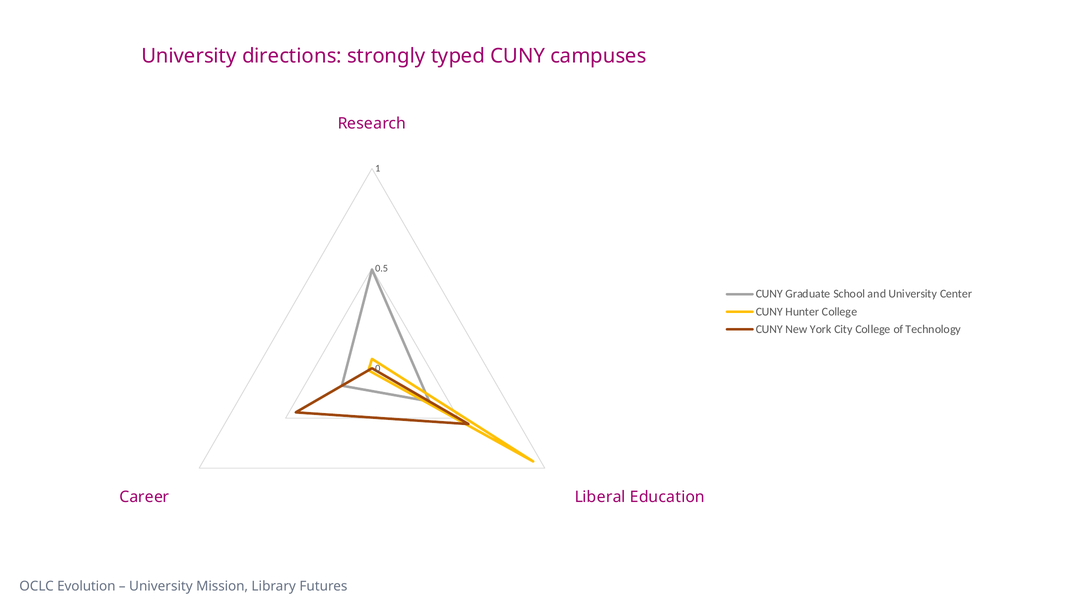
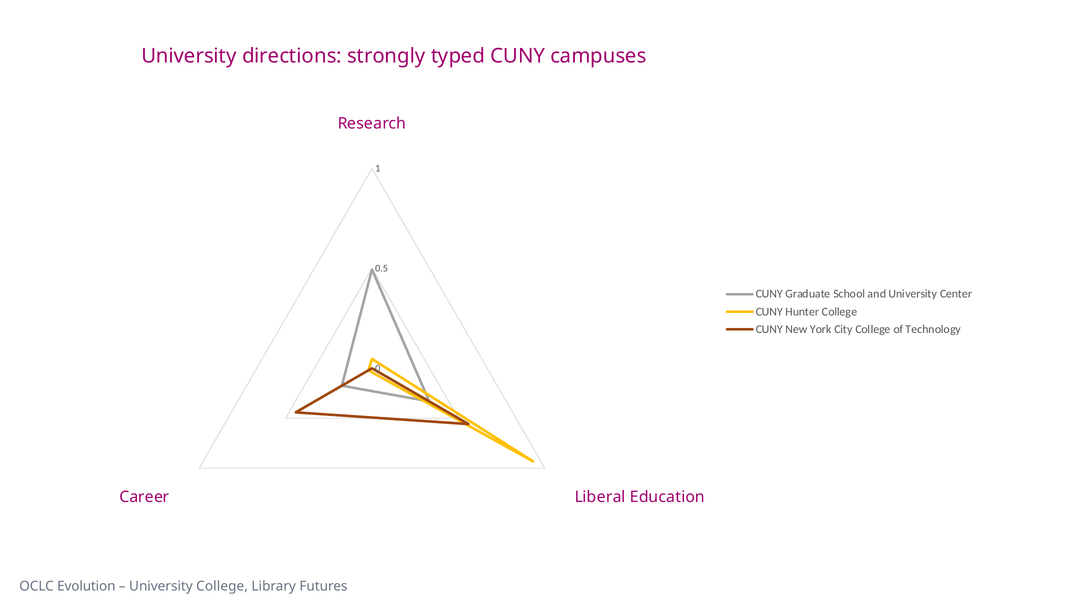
University Mission: Mission -> College
